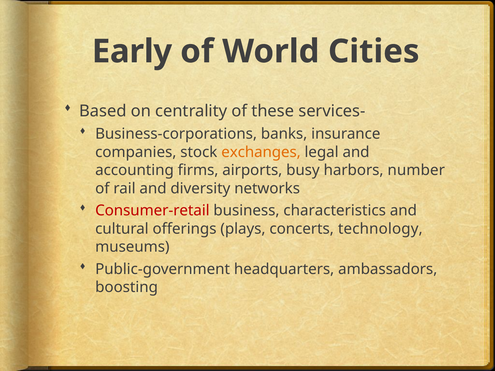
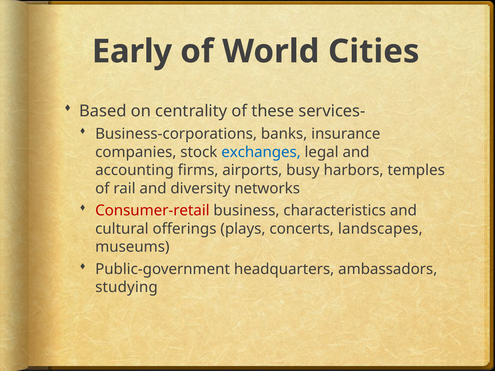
exchanges colour: orange -> blue
number: number -> temples
technology: technology -> landscapes
boosting: boosting -> studying
